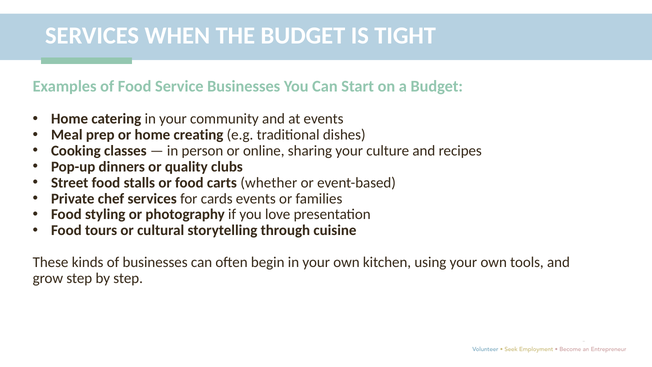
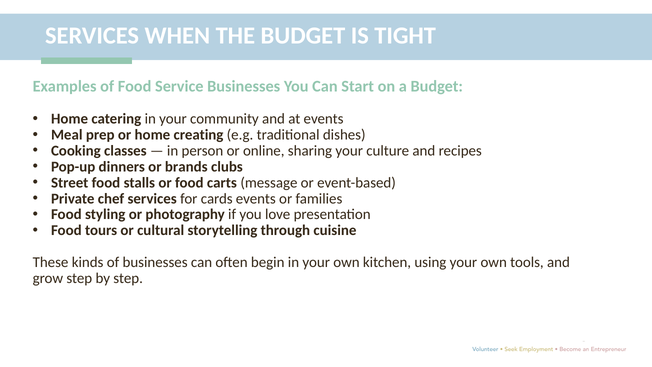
quality: quality -> brands
whether: whether -> message
